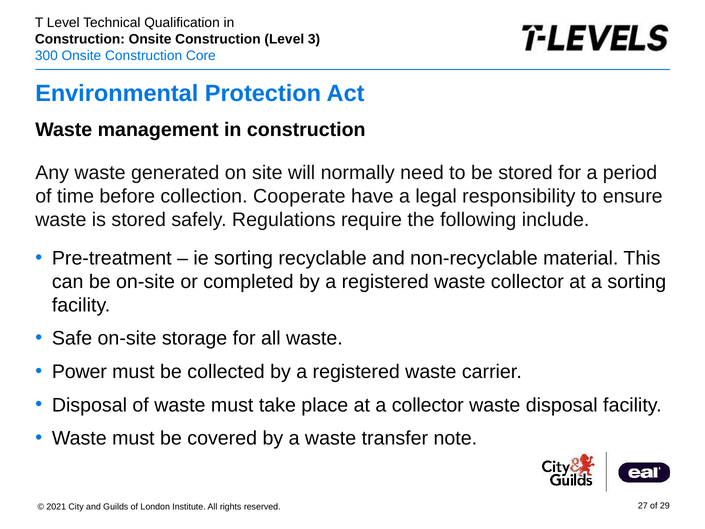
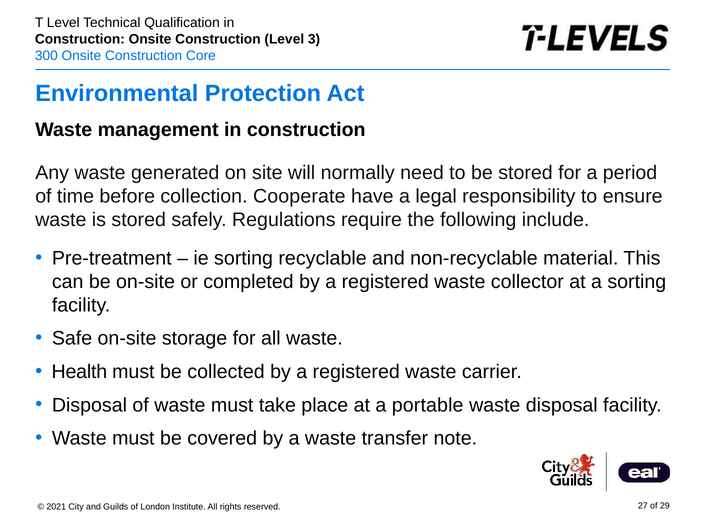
Power: Power -> Health
a collector: collector -> portable
